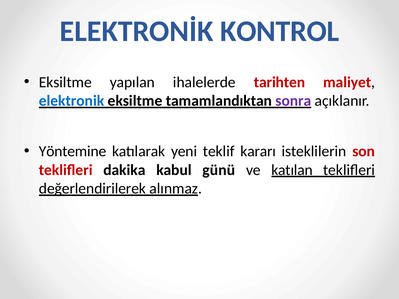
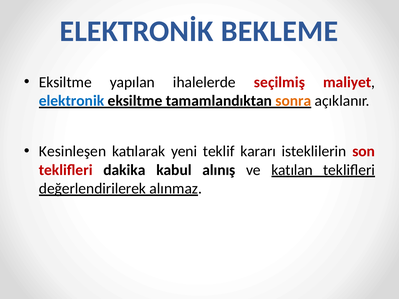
KONTROL: KONTROL -> BEKLEME
tarihten: tarihten -> seçilmiş
sonra colour: purple -> orange
Yöntemine: Yöntemine -> Kesinleşen
günü: günü -> alınış
